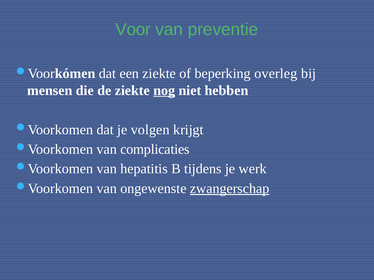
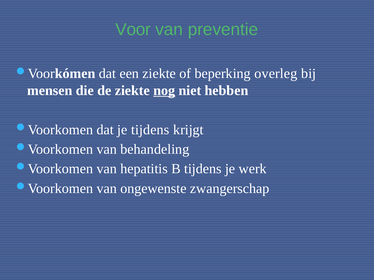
je volgen: volgen -> tijdens
complicaties: complicaties -> behandeling
zwangerschap underline: present -> none
